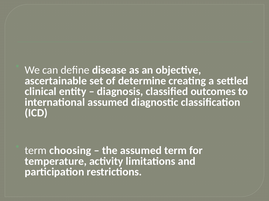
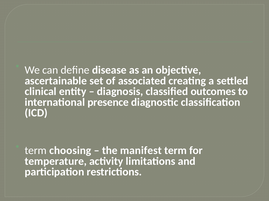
determine: determine -> associated
international assumed: assumed -> presence
the assumed: assumed -> manifest
